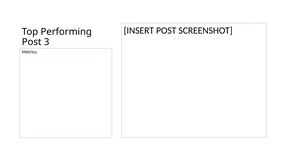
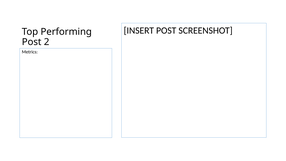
3: 3 -> 2
